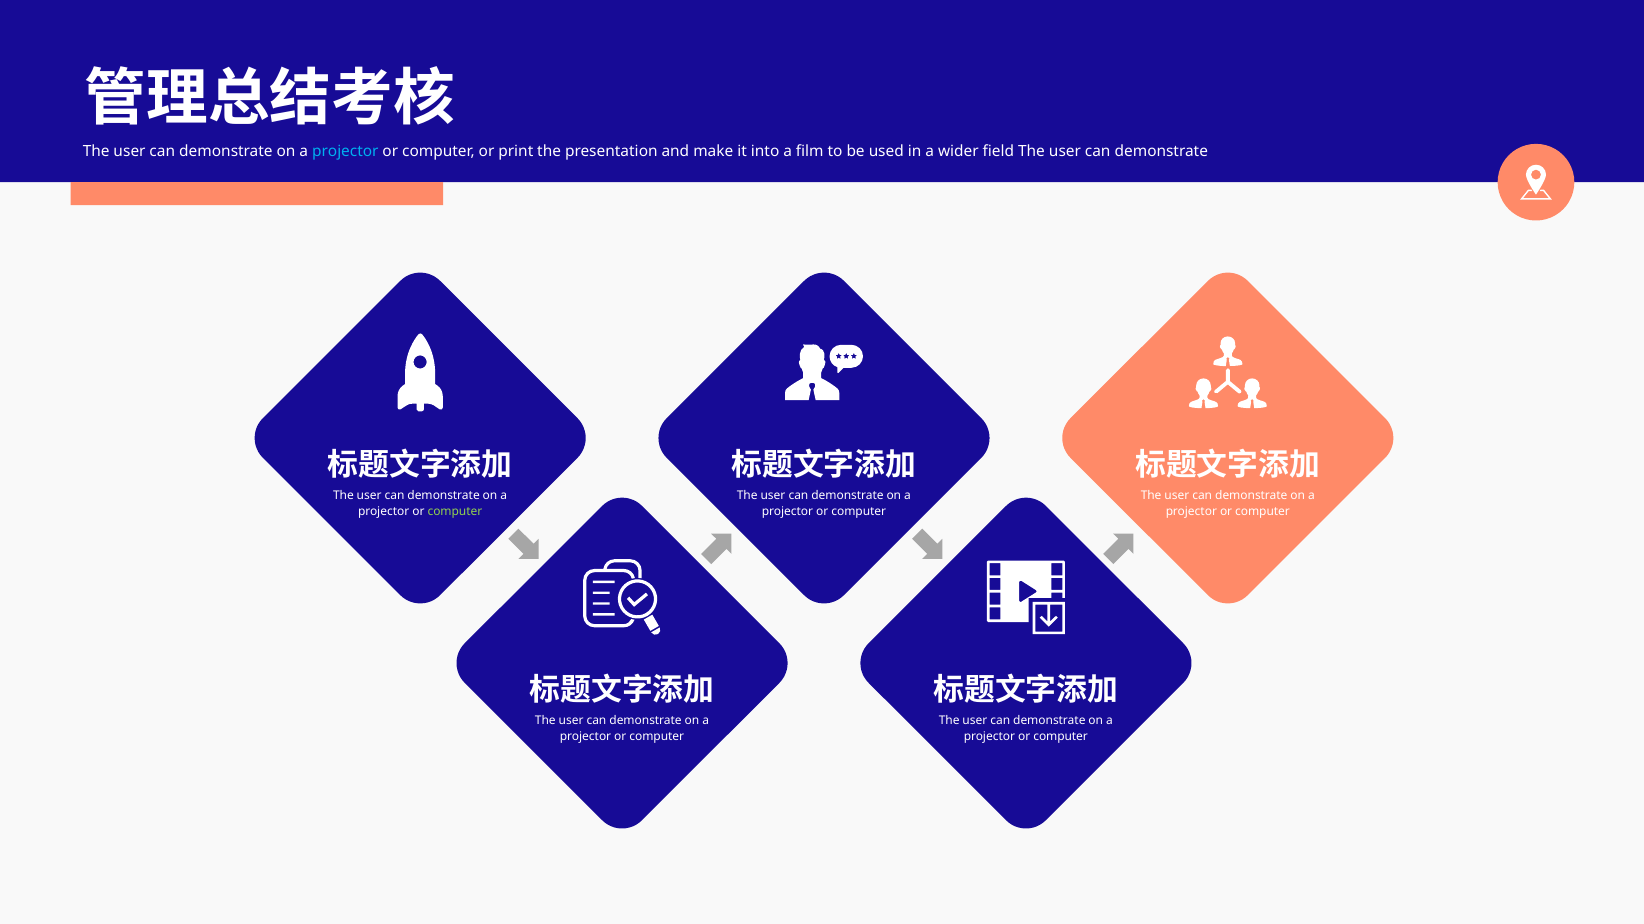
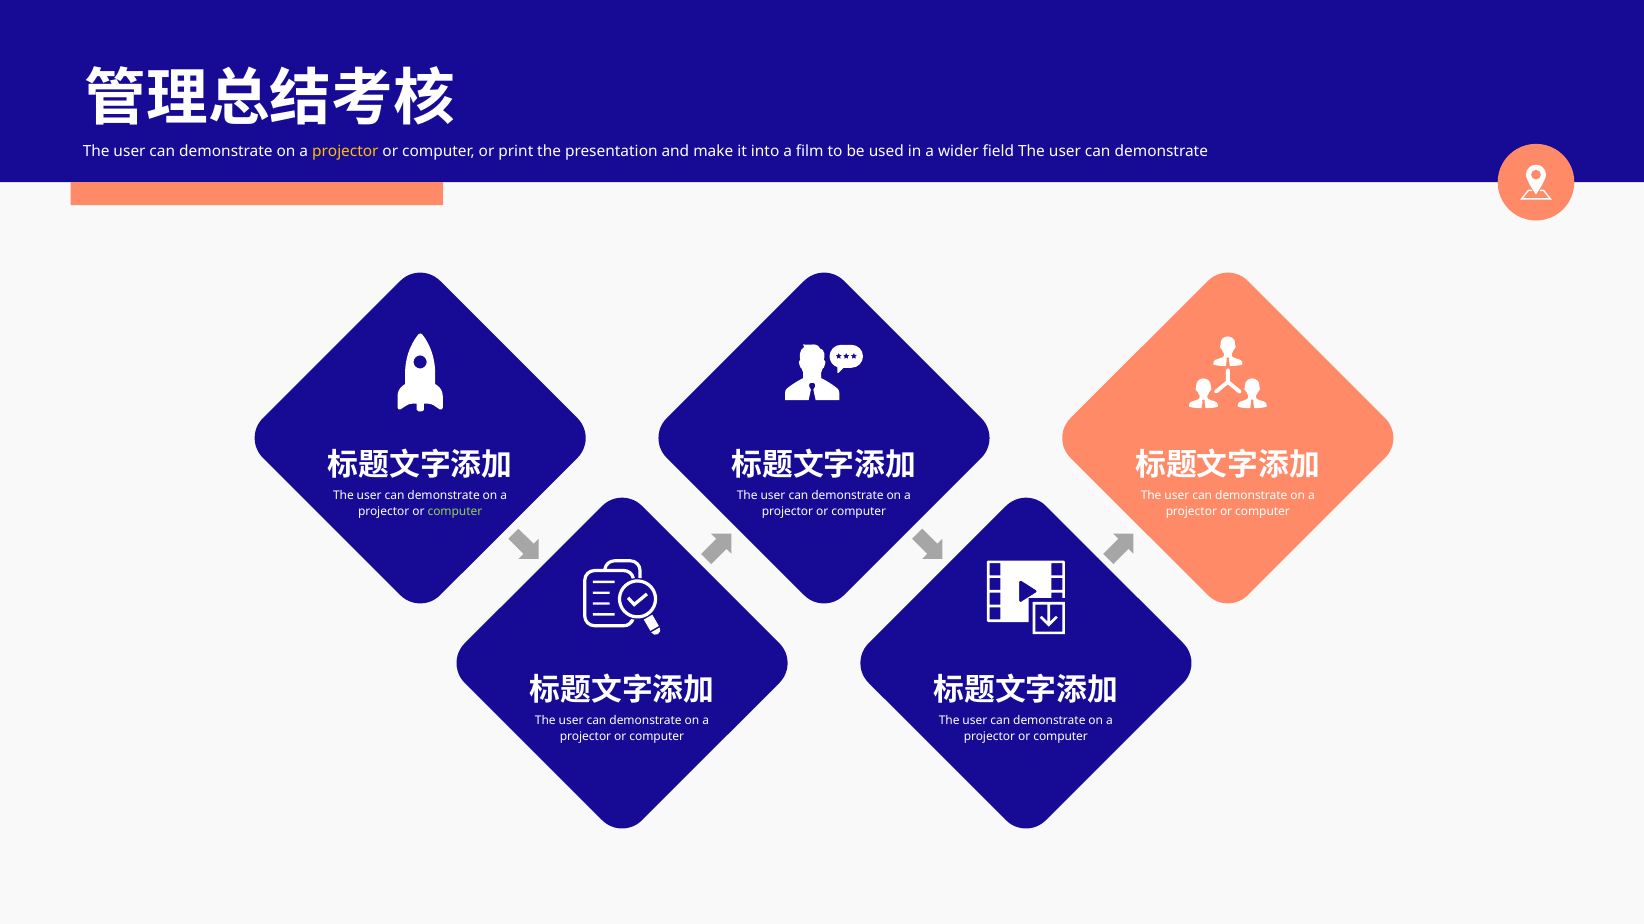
projector at (345, 152) colour: light blue -> yellow
